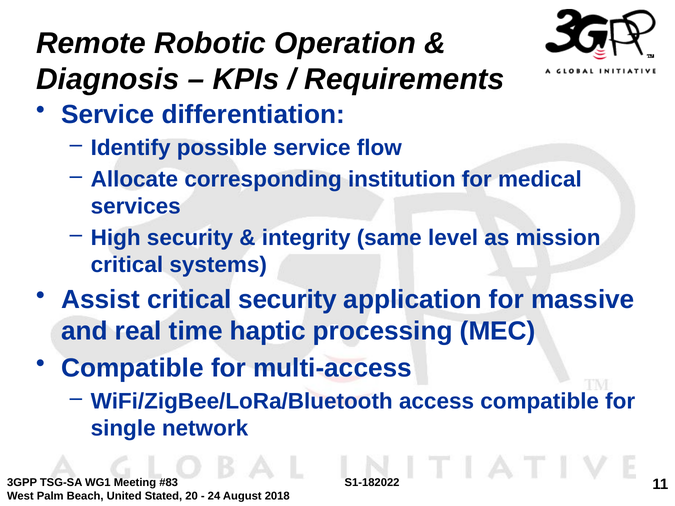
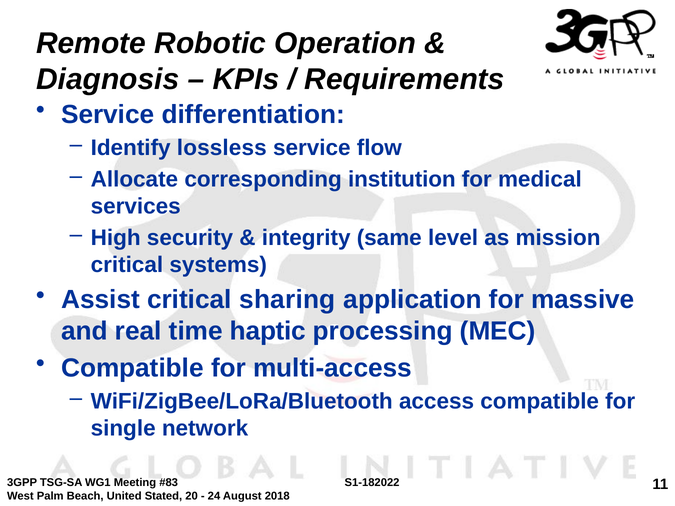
possible: possible -> lossless
critical security: security -> sharing
